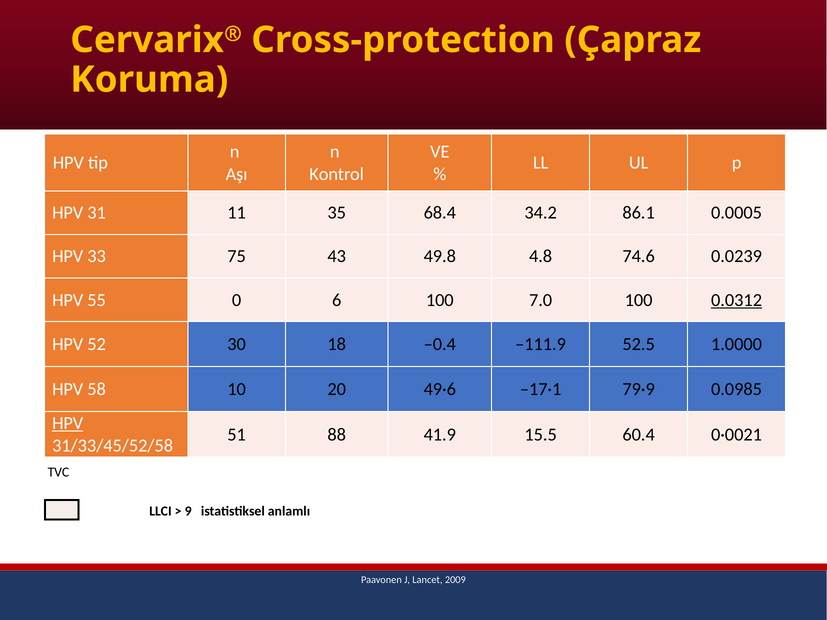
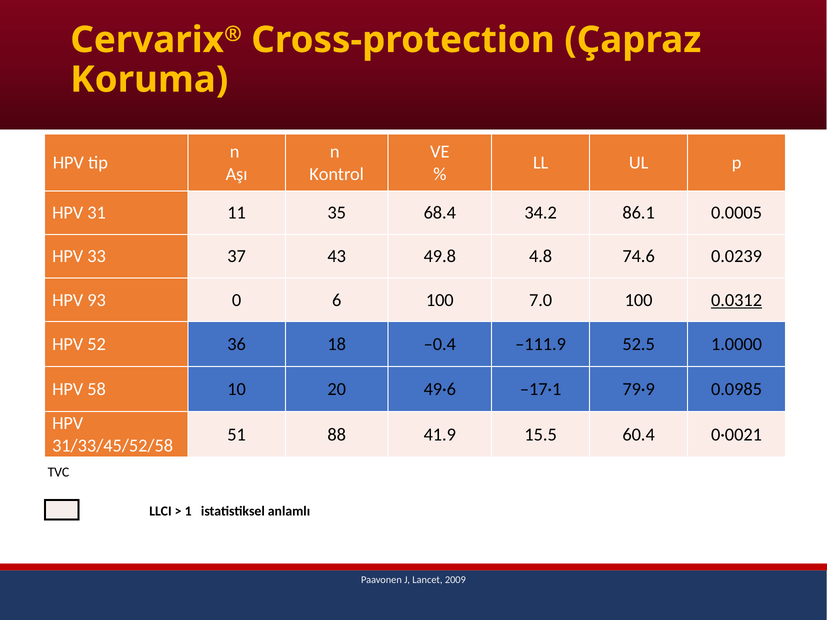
75: 75 -> 37
55: 55 -> 93
30: 30 -> 36
HPV at (68, 423) underline: present -> none
9: 9 -> 1
